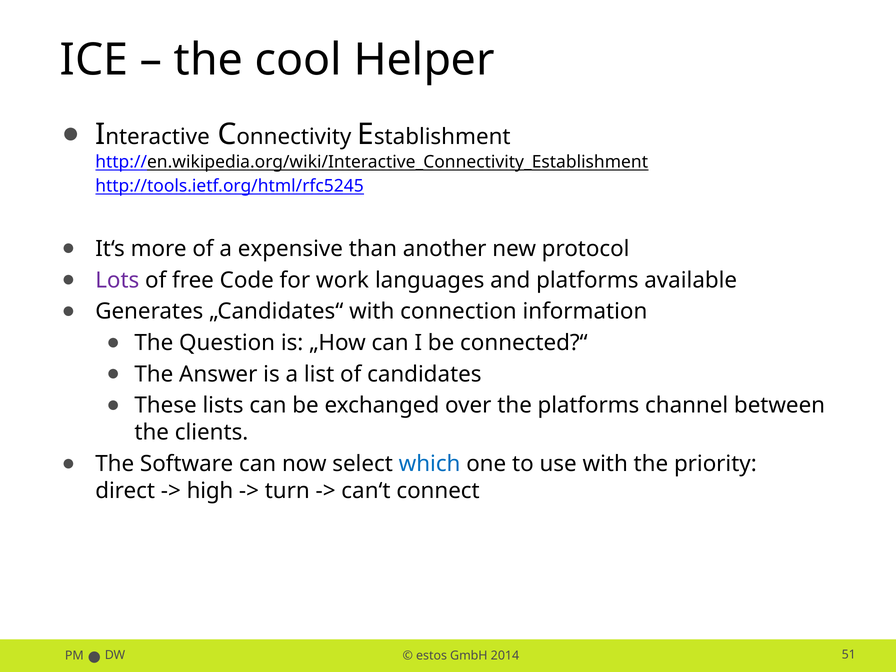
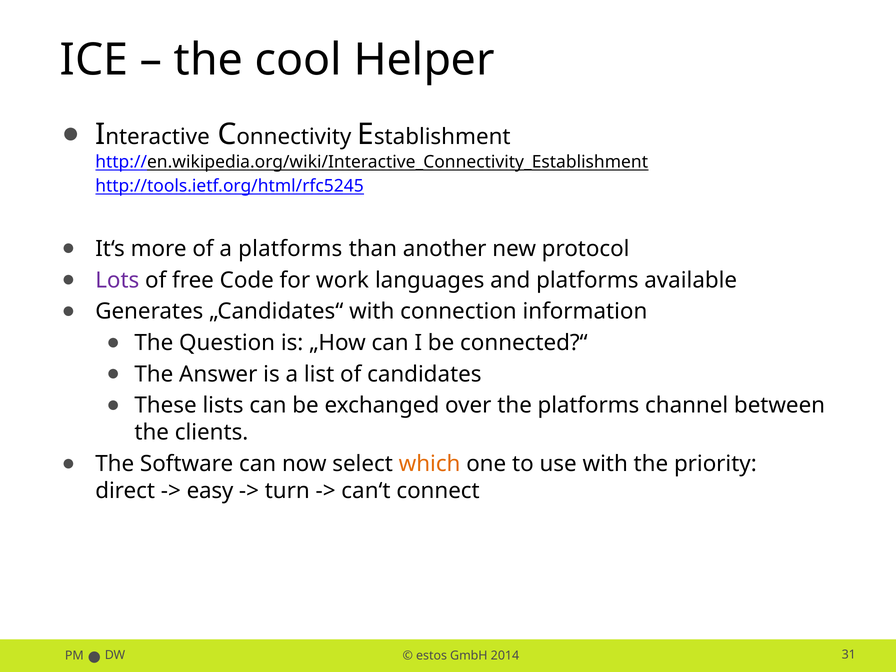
a expensive: expensive -> platforms
which colour: blue -> orange
high: high -> easy
51: 51 -> 31
